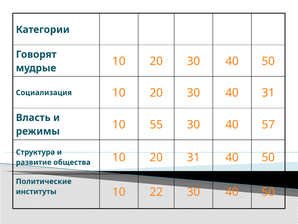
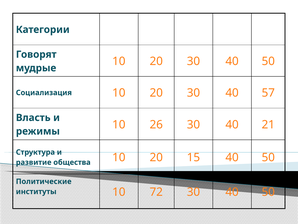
40 31: 31 -> 57
55: 55 -> 26
57: 57 -> 21
20 31: 31 -> 15
22: 22 -> 72
